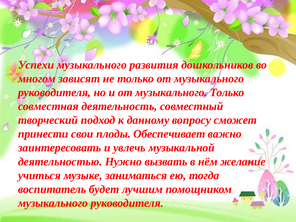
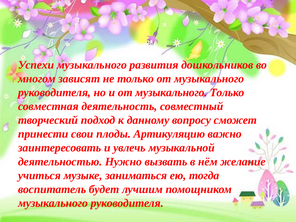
Обеспечивает: Обеспечивает -> Артикуляцию
